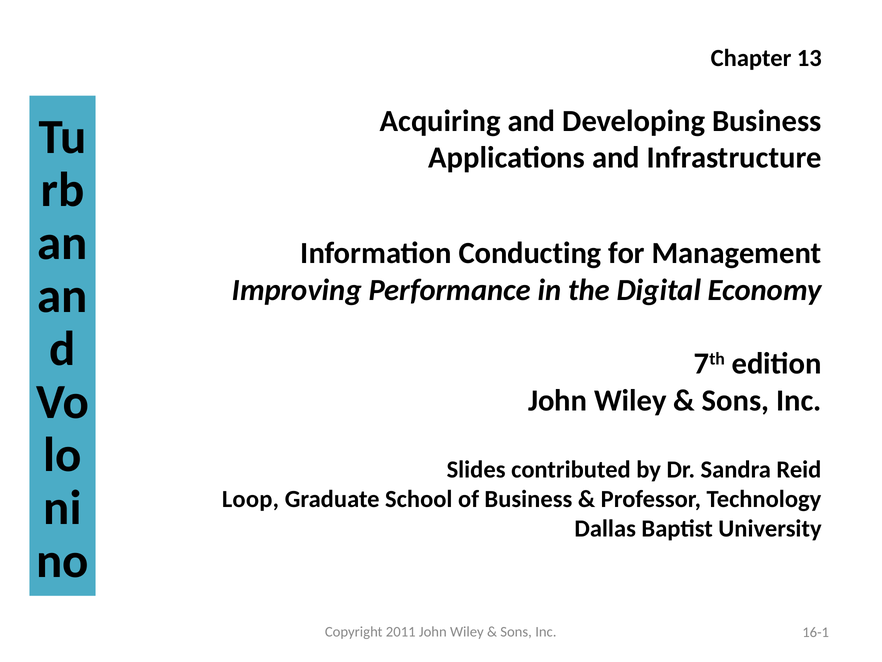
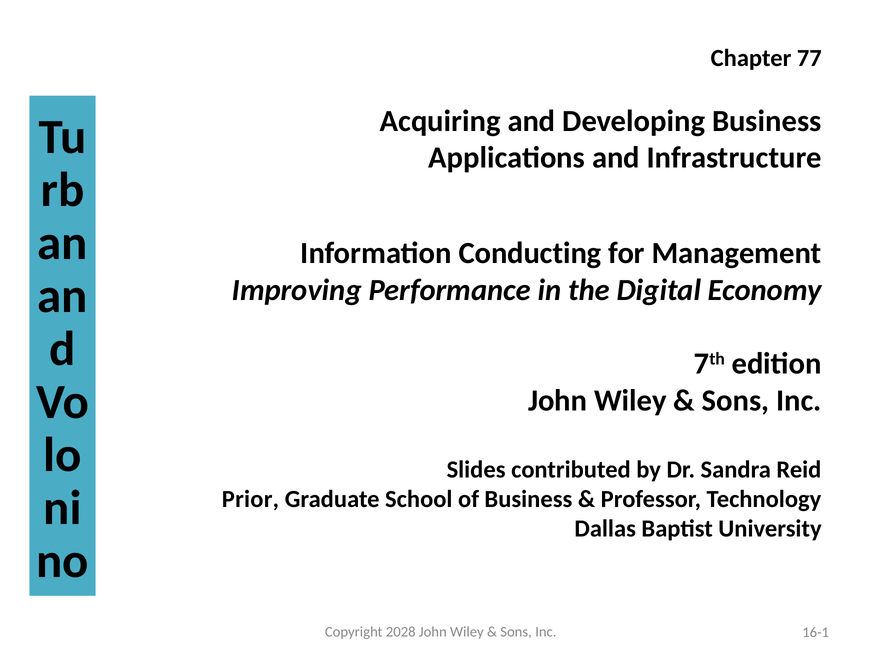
13: 13 -> 77
Loop: Loop -> Prior
2011: 2011 -> 2028
